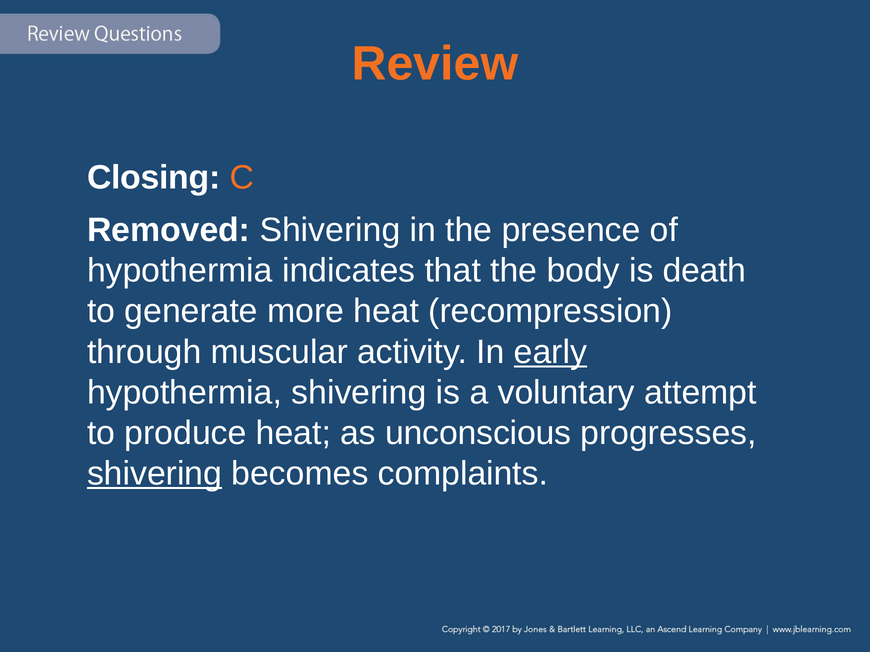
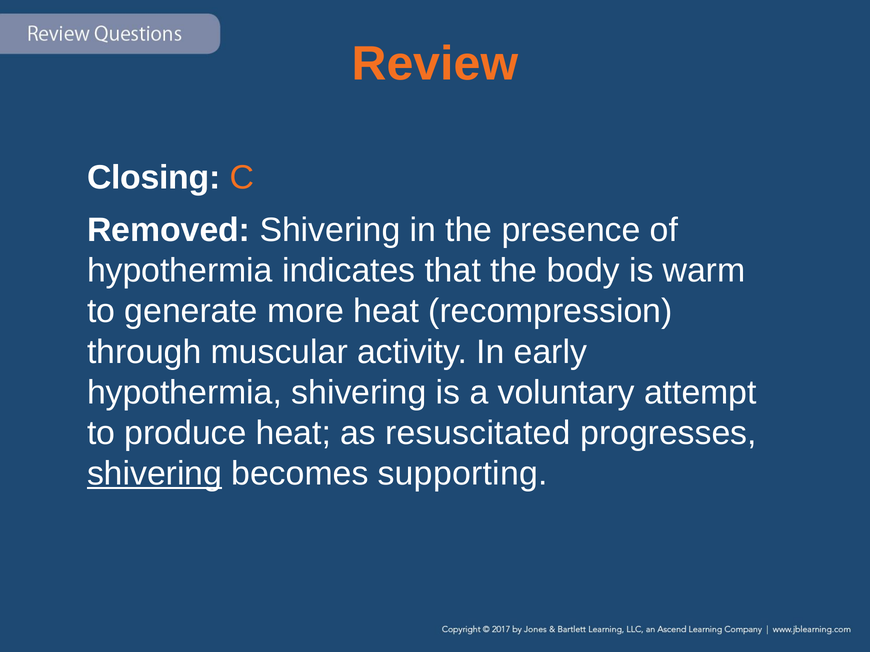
death: death -> warm
early underline: present -> none
unconscious: unconscious -> resuscitated
complaints: complaints -> supporting
